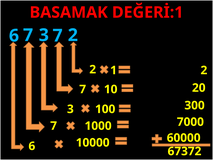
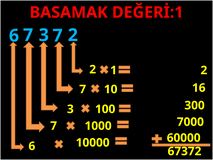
20: 20 -> 16
